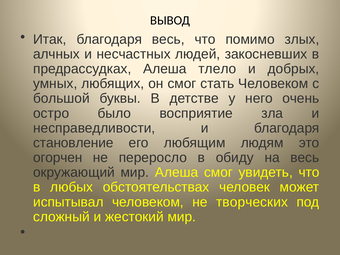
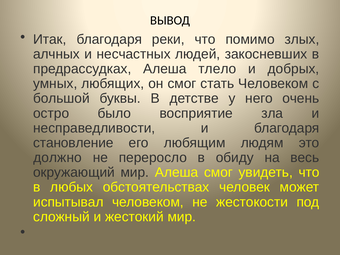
благодаря весь: весь -> реки
огорчен: огорчен -> должно
творческих: творческих -> жестокости
